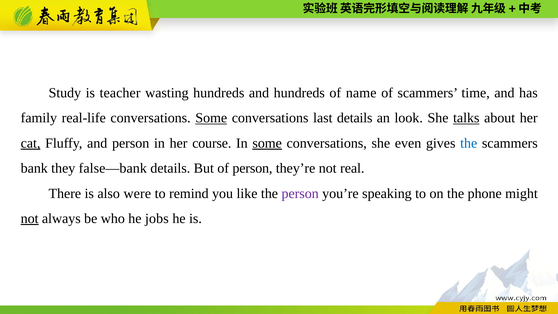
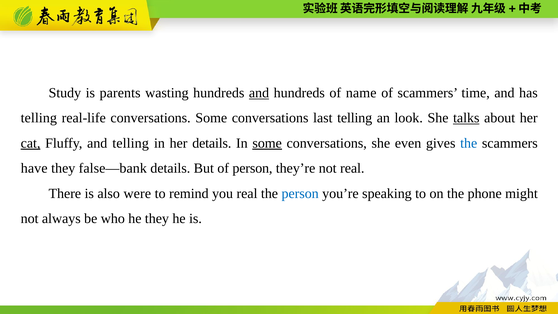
teacher: teacher -> parents
and at (259, 93) underline: none -> present
family at (39, 118): family -> telling
Some at (211, 118) underline: present -> none
last details: details -> telling
and person: person -> telling
her course: course -> details
bank: bank -> have
you like: like -> real
person at (300, 193) colour: purple -> blue
not at (30, 218) underline: present -> none
he jobs: jobs -> they
